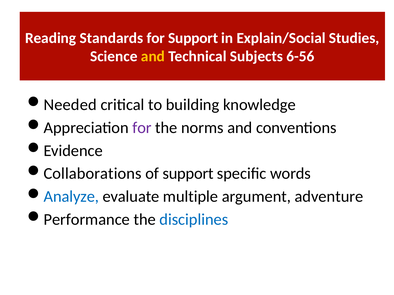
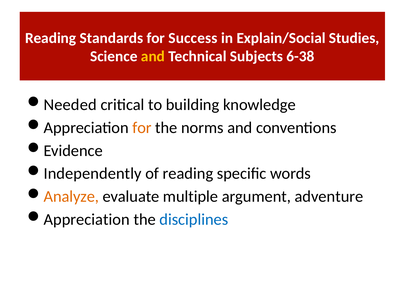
for Support: Support -> Success
6-56: 6-56 -> 6-38
for at (142, 128) colour: purple -> orange
Collaborations: Collaborations -> Independently
of support: support -> reading
Analyze colour: blue -> orange
Performance at (87, 220): Performance -> Appreciation
